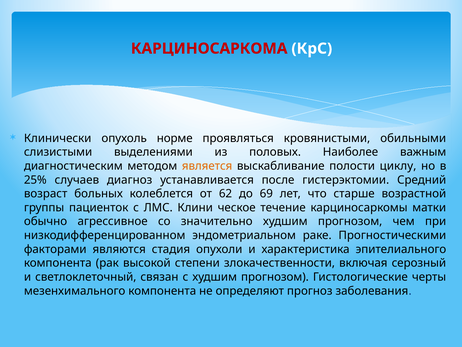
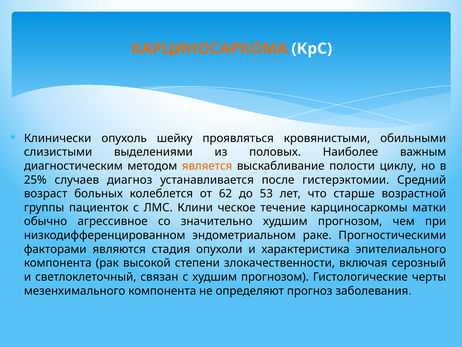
КАРЦИНОСАРКОМА colour: red -> orange
норме: норме -> шейку
69: 69 -> 53
